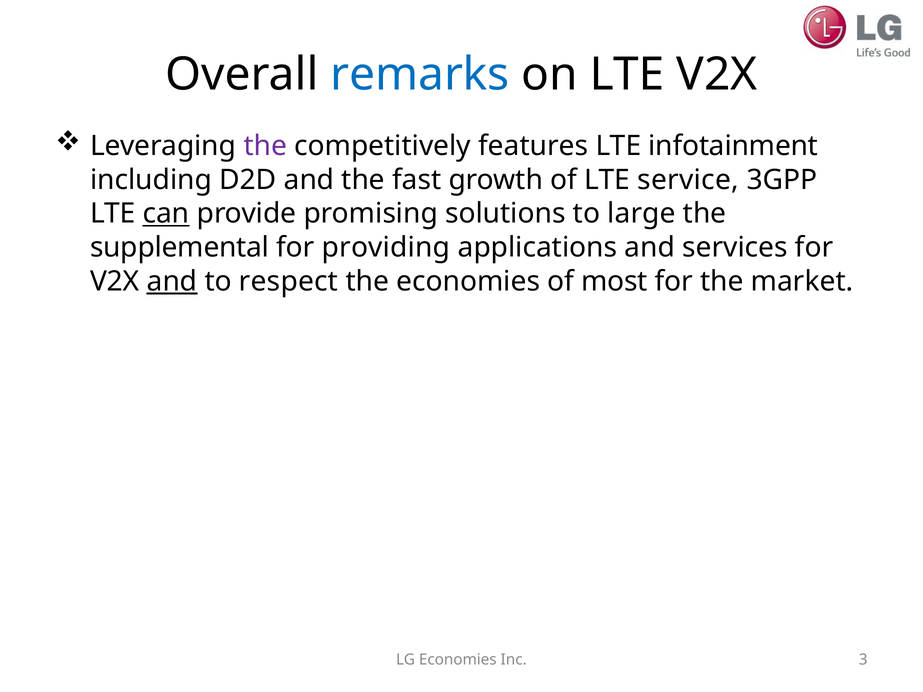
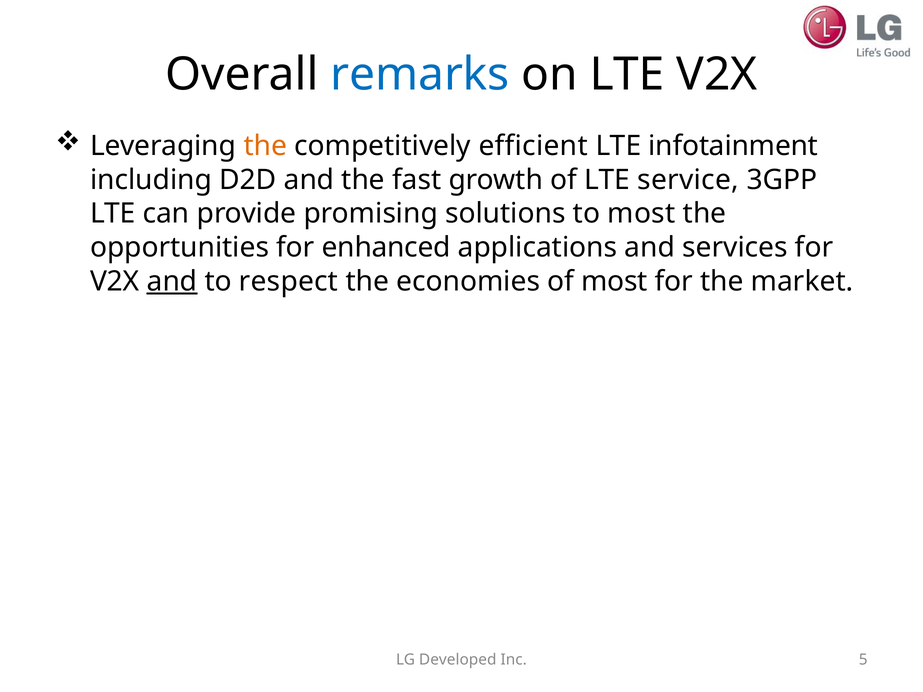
the at (265, 146) colour: purple -> orange
features: features -> efficient
can underline: present -> none
to large: large -> most
supplemental: supplemental -> opportunities
providing: providing -> enhanced
LG Economies: Economies -> Developed
3: 3 -> 5
